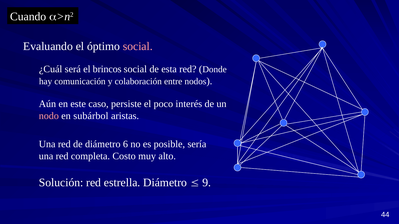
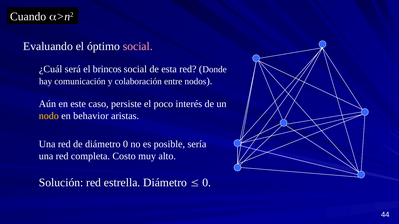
nodo colour: pink -> yellow
subárbol: subárbol -> behavior
diámetro 6: 6 -> 0
9 at (207, 183): 9 -> 0
